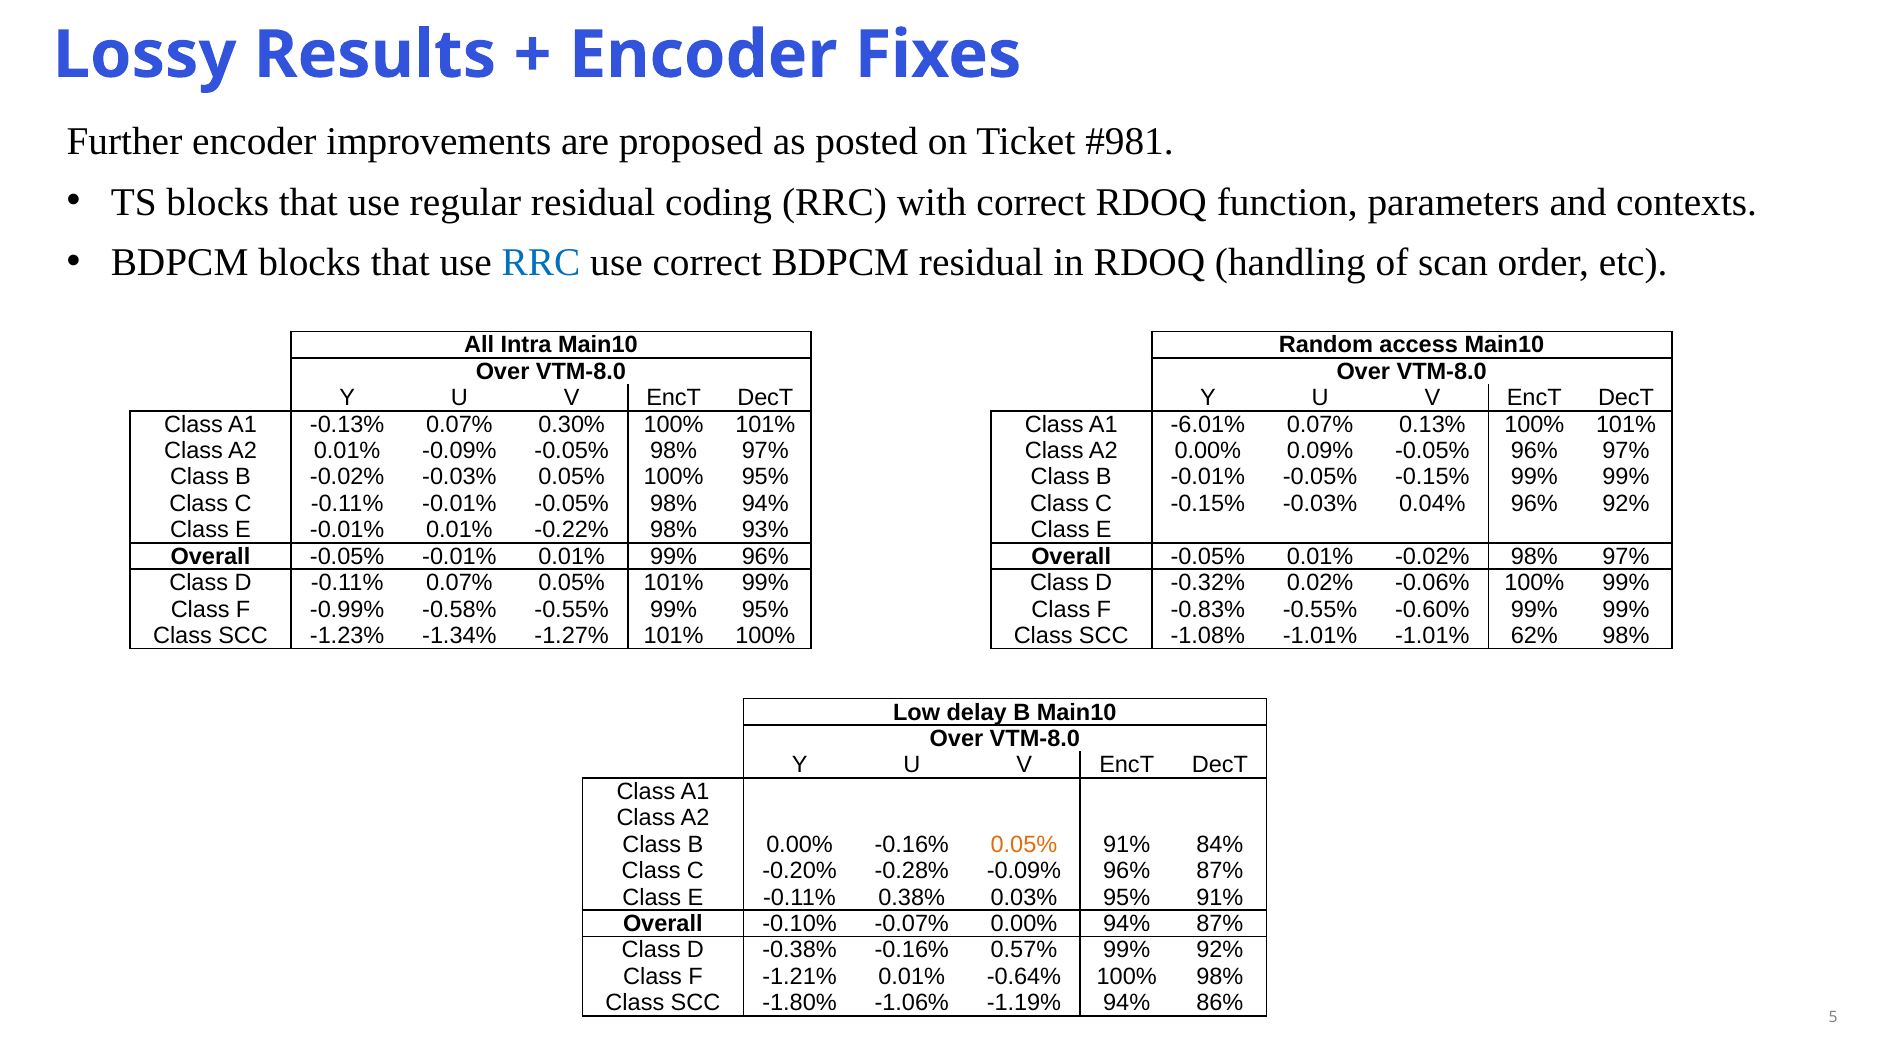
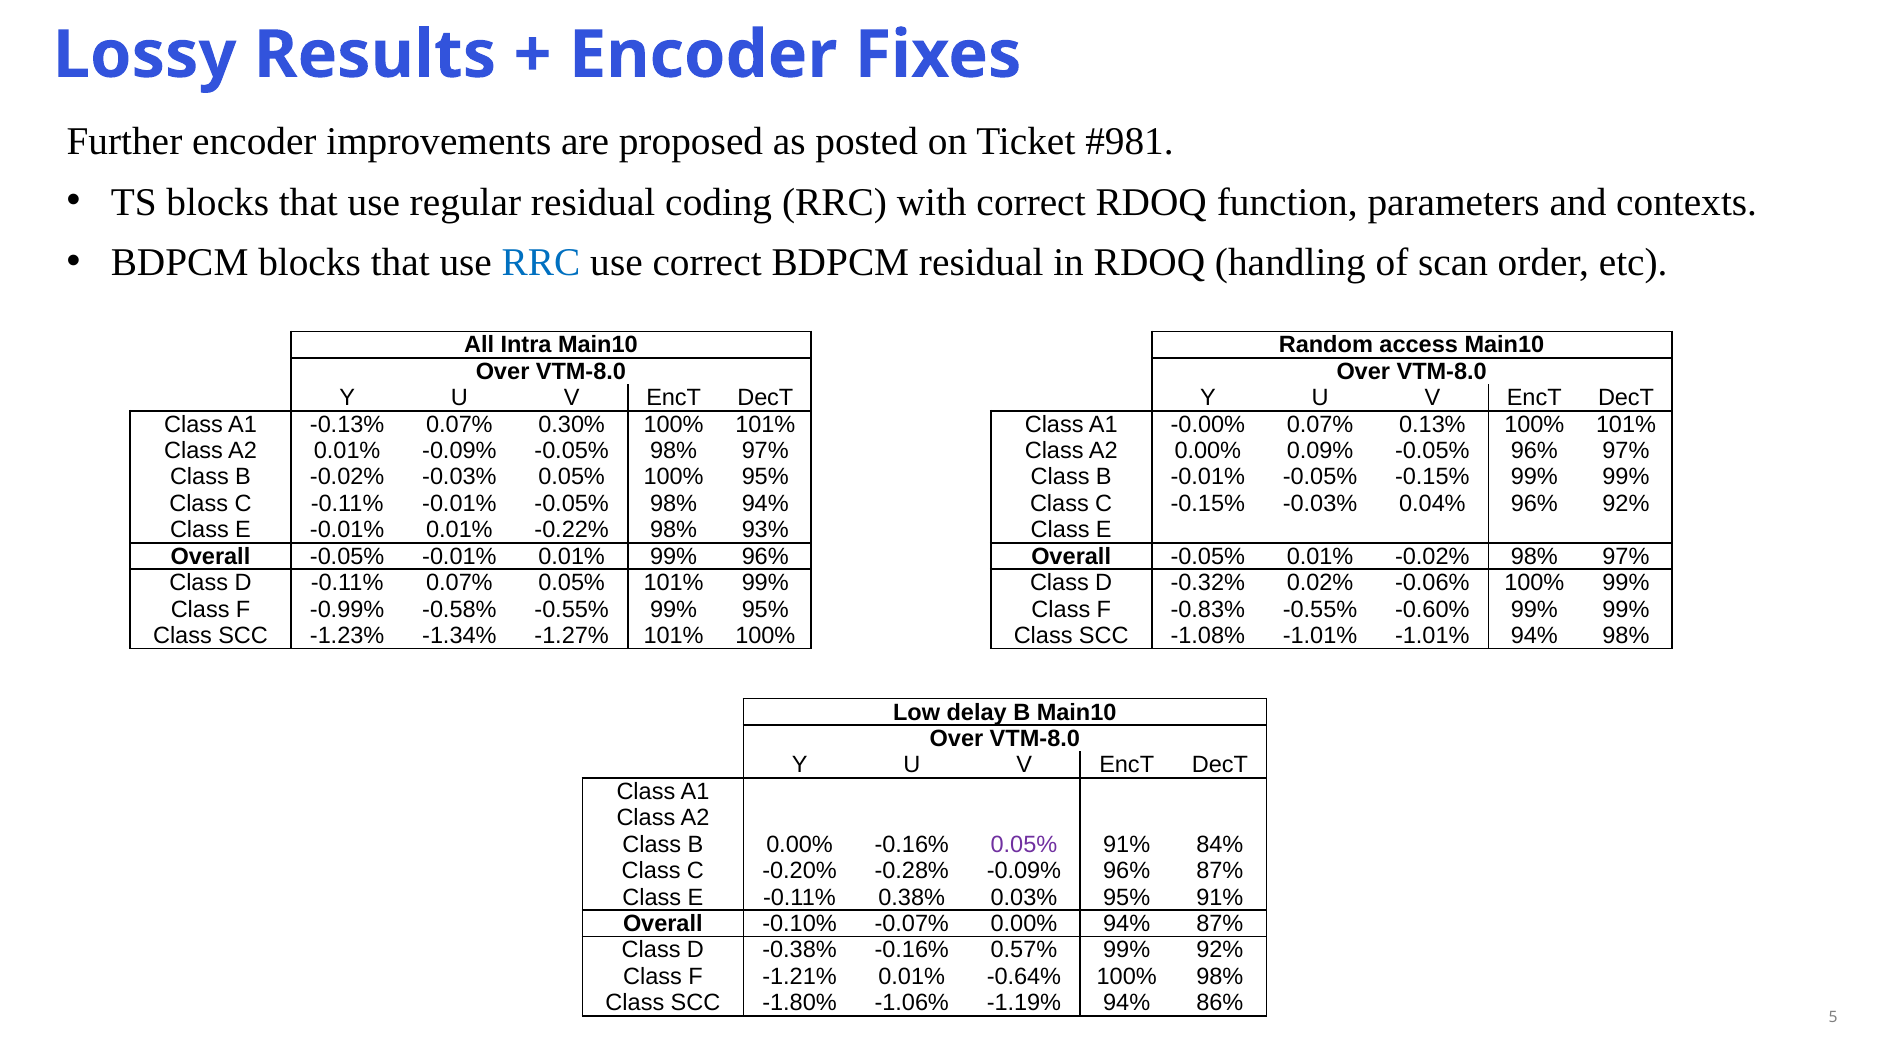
-6.01%: -6.01% -> -0.00%
-1.01% 62%: 62% -> 94%
0.05% at (1024, 845) colour: orange -> purple
